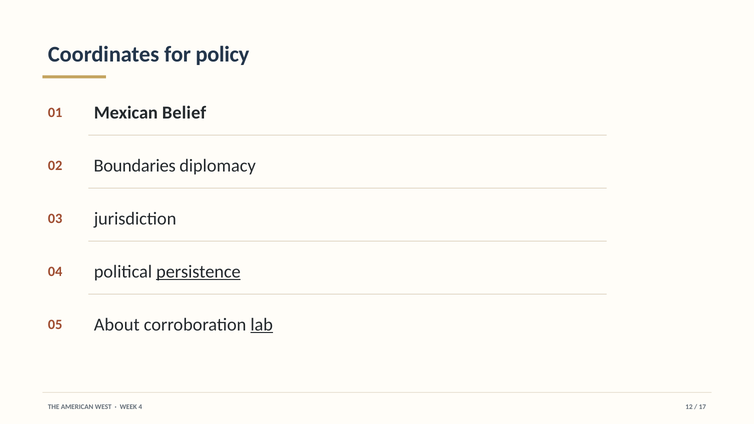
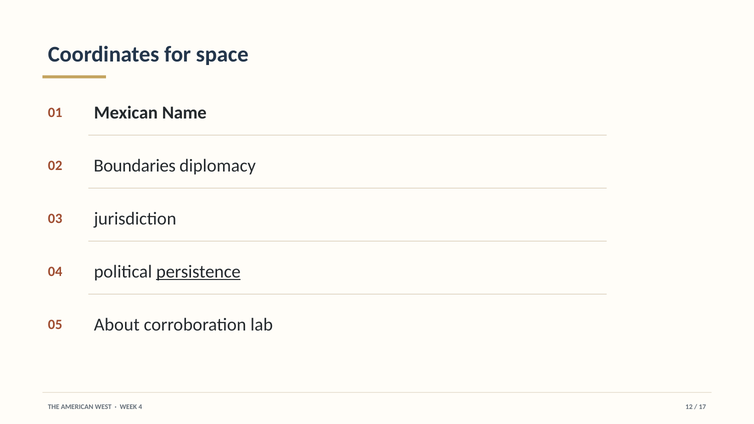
policy: policy -> space
Belief: Belief -> Name
lab underline: present -> none
